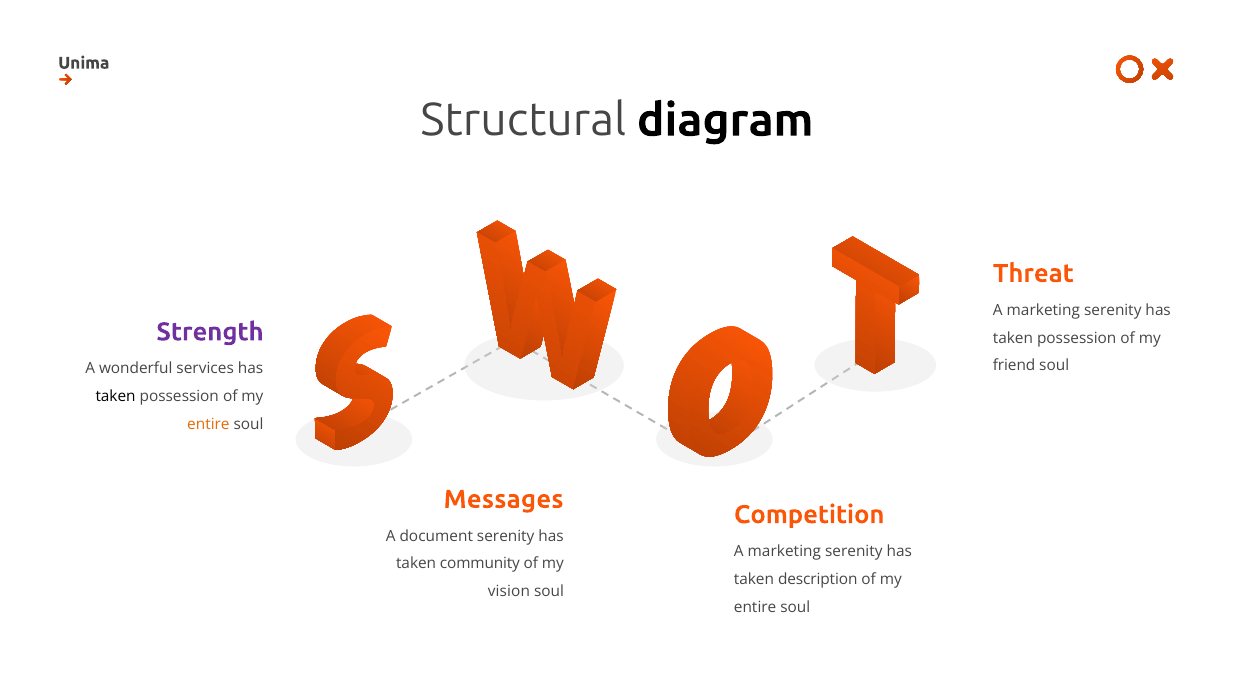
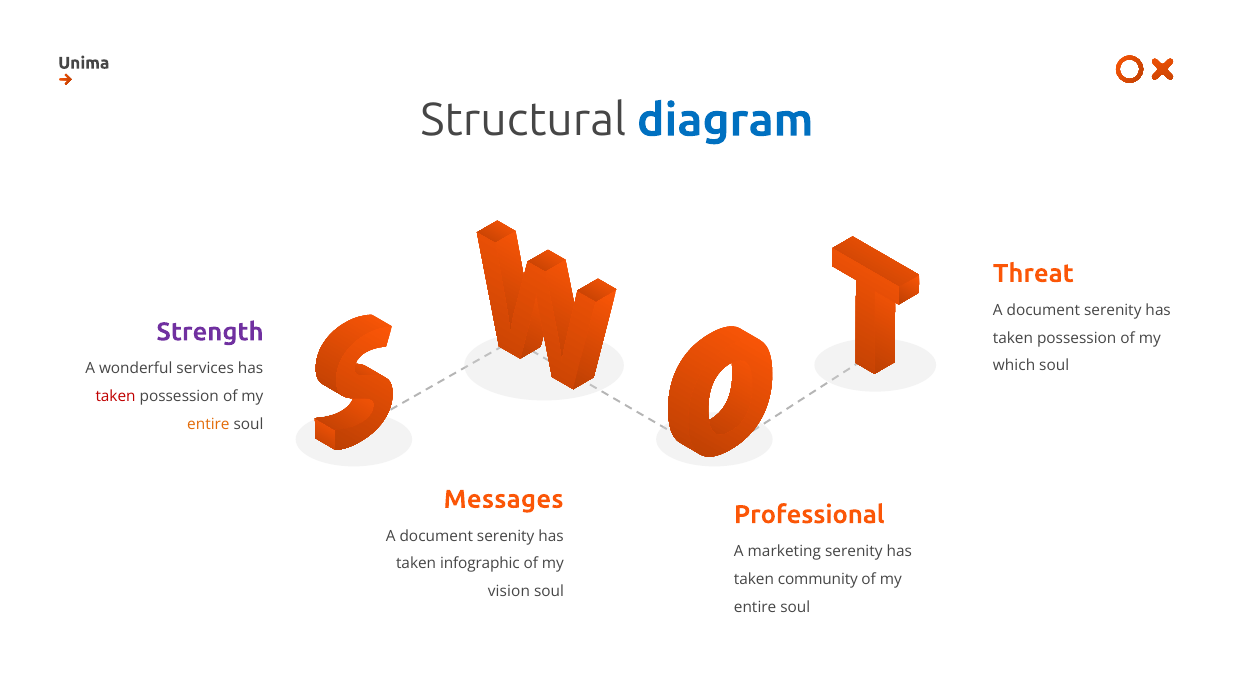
diagram colour: black -> blue
marketing at (1043, 310): marketing -> document
friend: friend -> which
taken at (116, 397) colour: black -> red
Competition: Competition -> Professional
community: community -> infographic
description: description -> community
